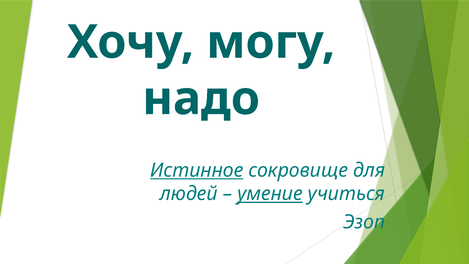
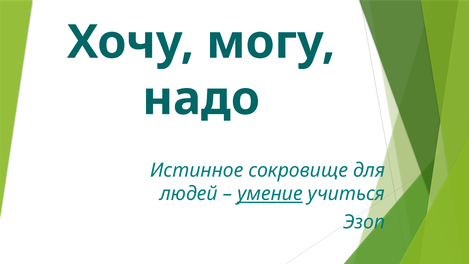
Истинное underline: present -> none
